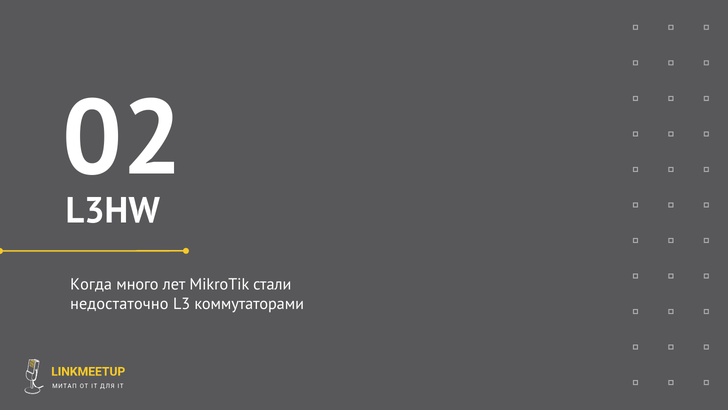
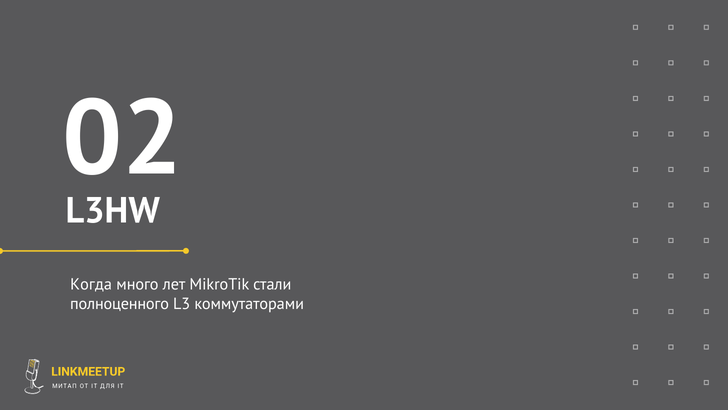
недостаточно: недостаточно -> полноценного
